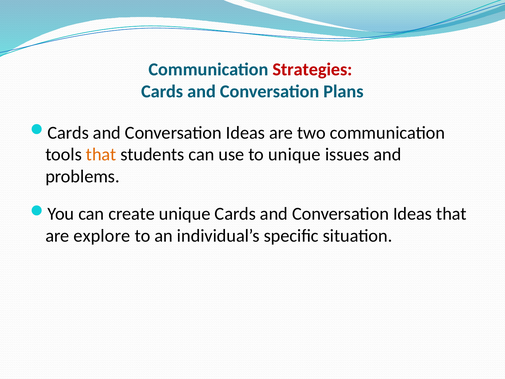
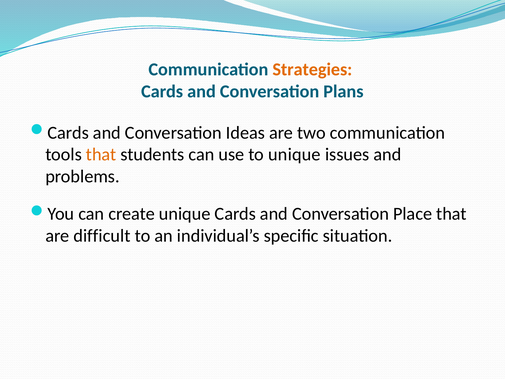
Strategies colour: red -> orange
Ideas at (413, 214): Ideas -> Place
explore: explore -> difficult
